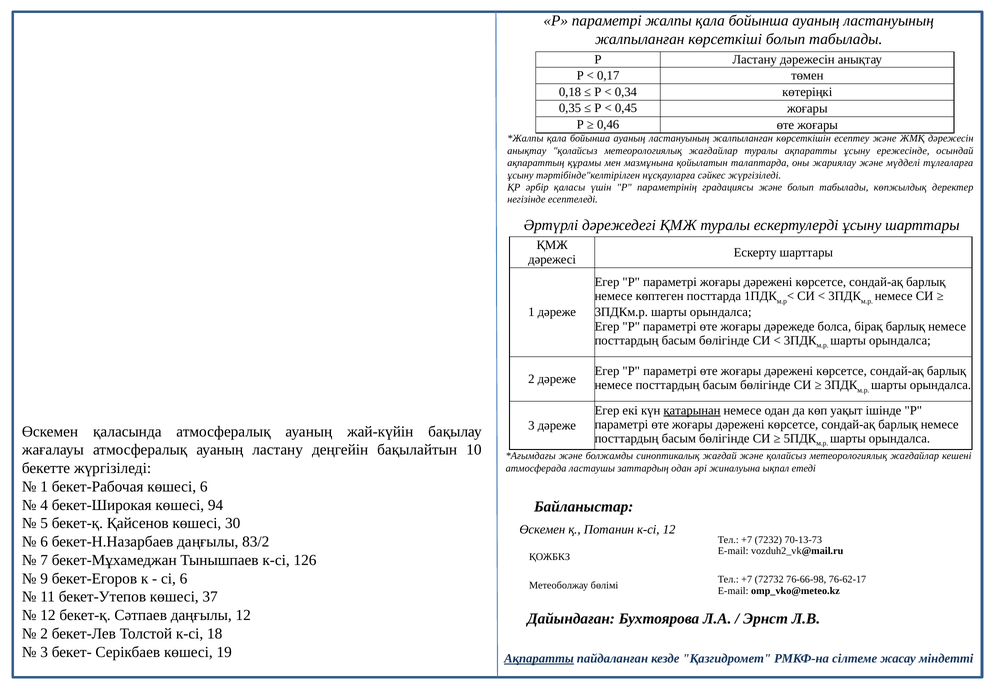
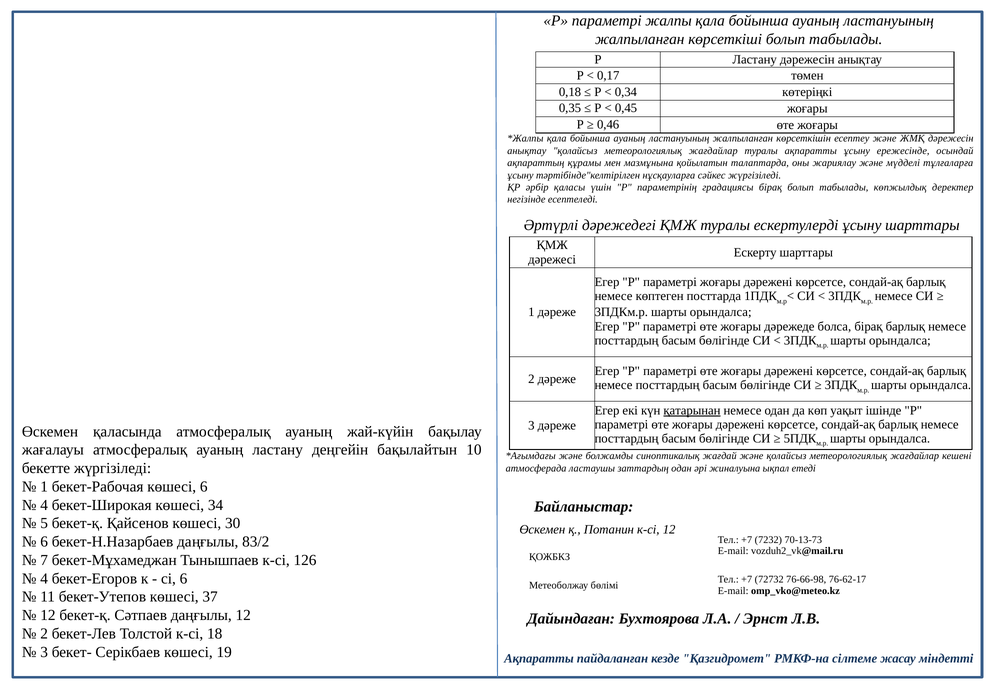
градациясы және: және -> бірақ
94: 94 -> 34
9 at (44, 578): 9 -> 4
Ақпаратты at (539, 658) underline: present -> none
